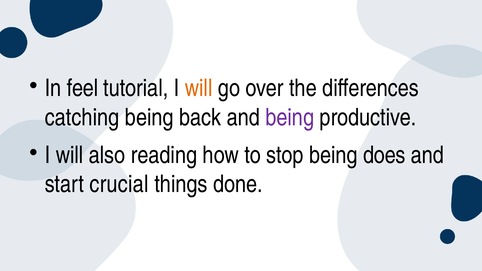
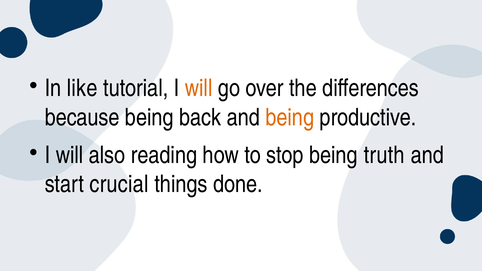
feel: feel -> like
catching: catching -> because
being at (290, 117) colour: purple -> orange
does: does -> truth
